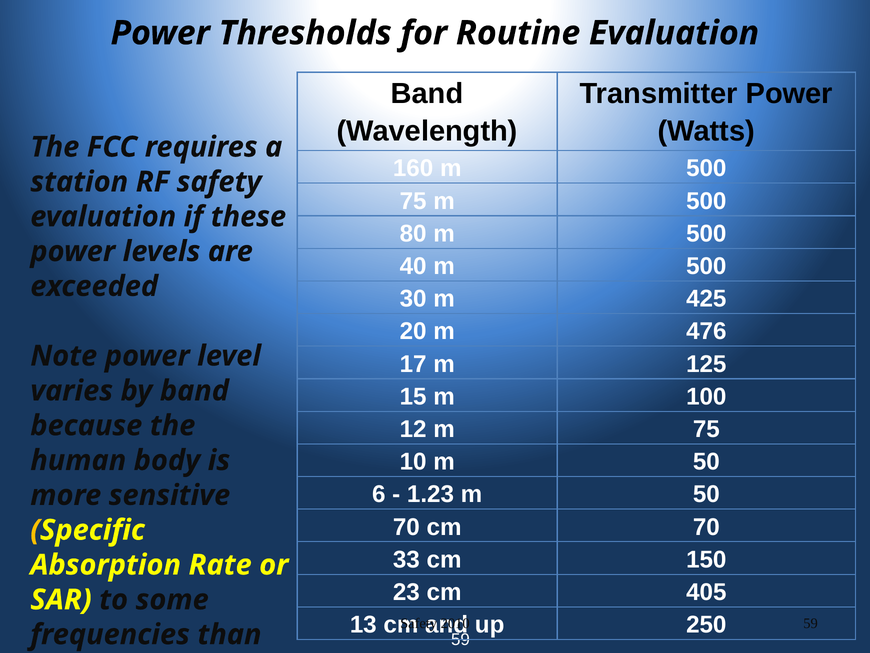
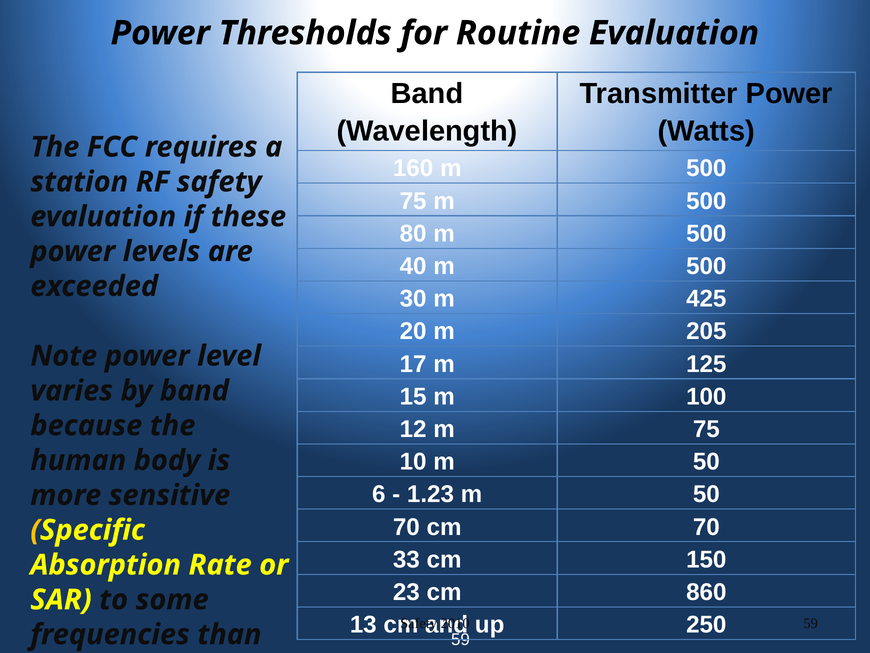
476: 476 -> 205
405: 405 -> 860
